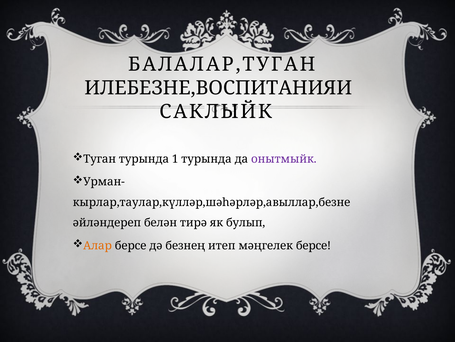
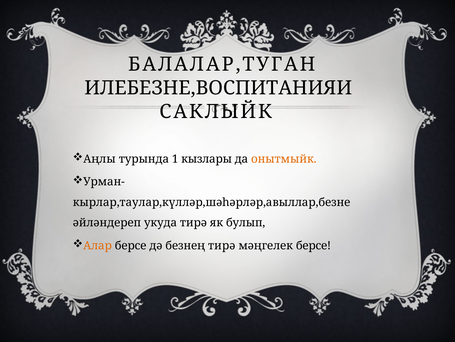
Туган: Туган -> Аңлы
1 турында: турында -> кызлары
онытмыйк colour: purple -> orange
белән: белән -> укуда
безнең итеп: итеп -> тирә
